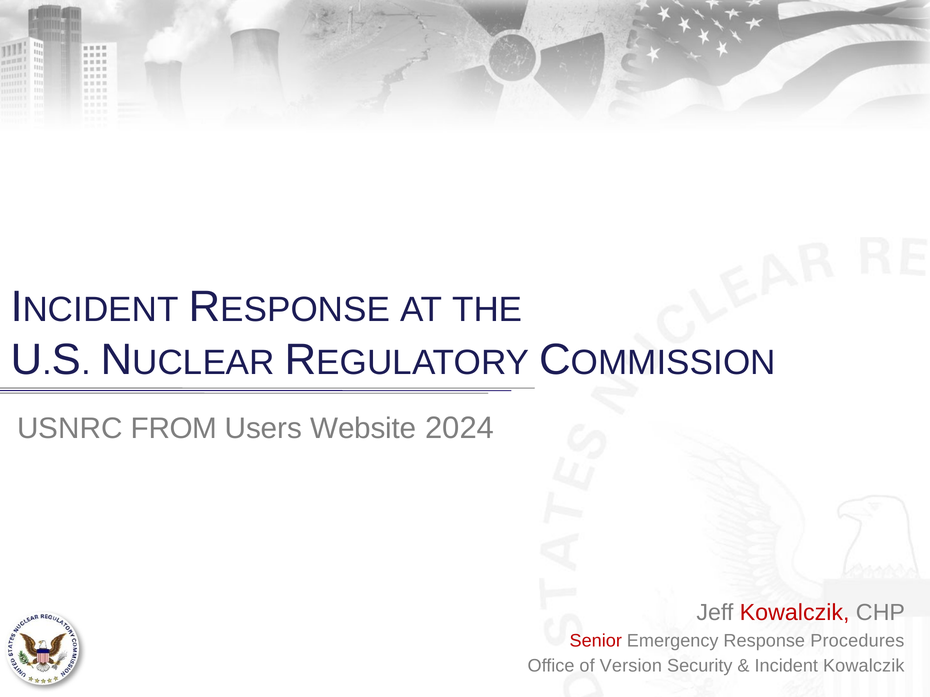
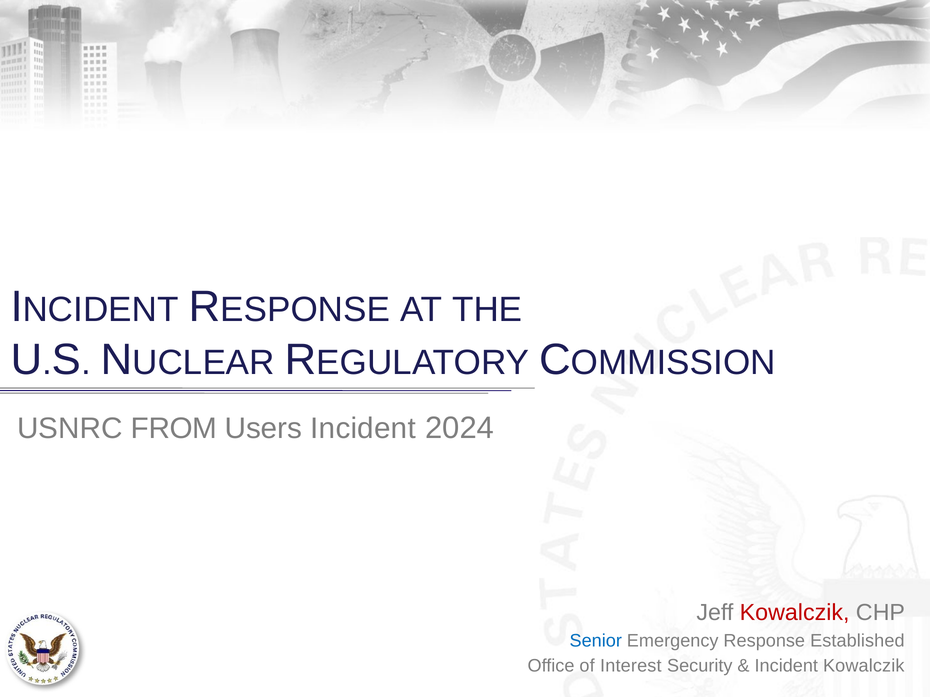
Users Website: Website -> Incident
Senior colour: red -> blue
Procedures: Procedures -> Established
Version: Version -> Interest
